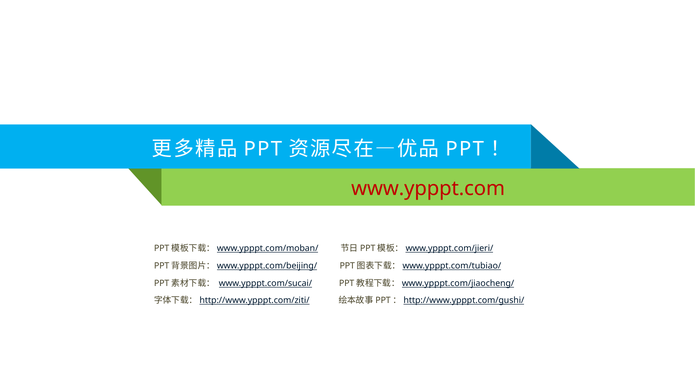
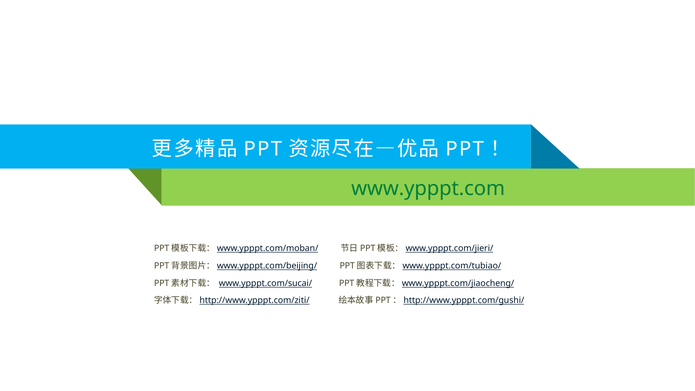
www.ypppt.com colour: red -> green
